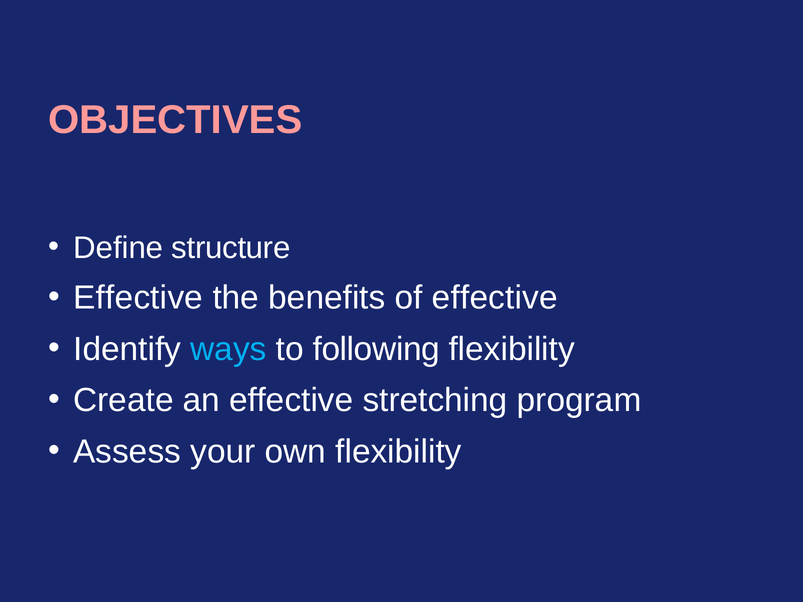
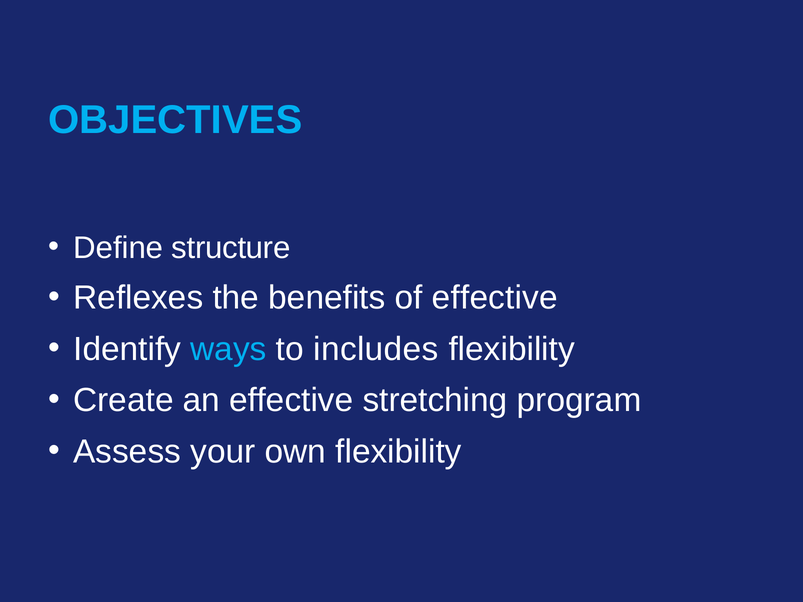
OBJECTIVES colour: pink -> light blue
Effective at (138, 298): Effective -> Reflexes
following: following -> includes
